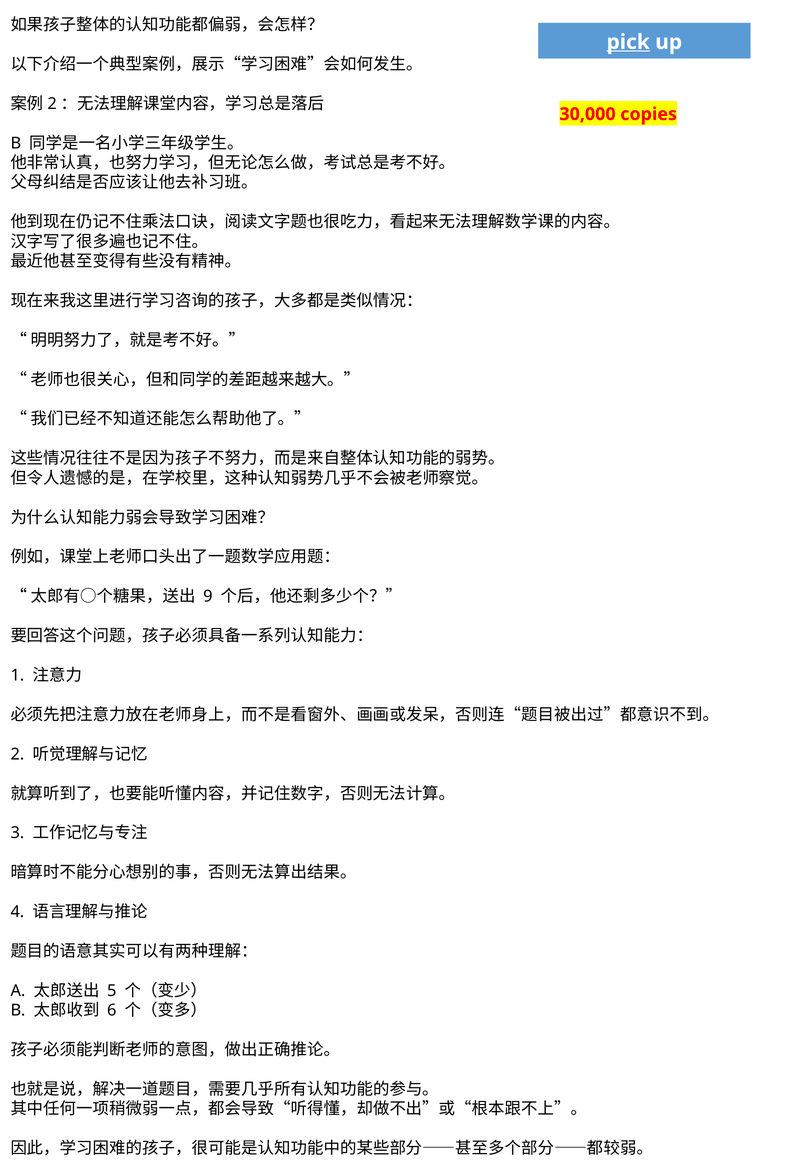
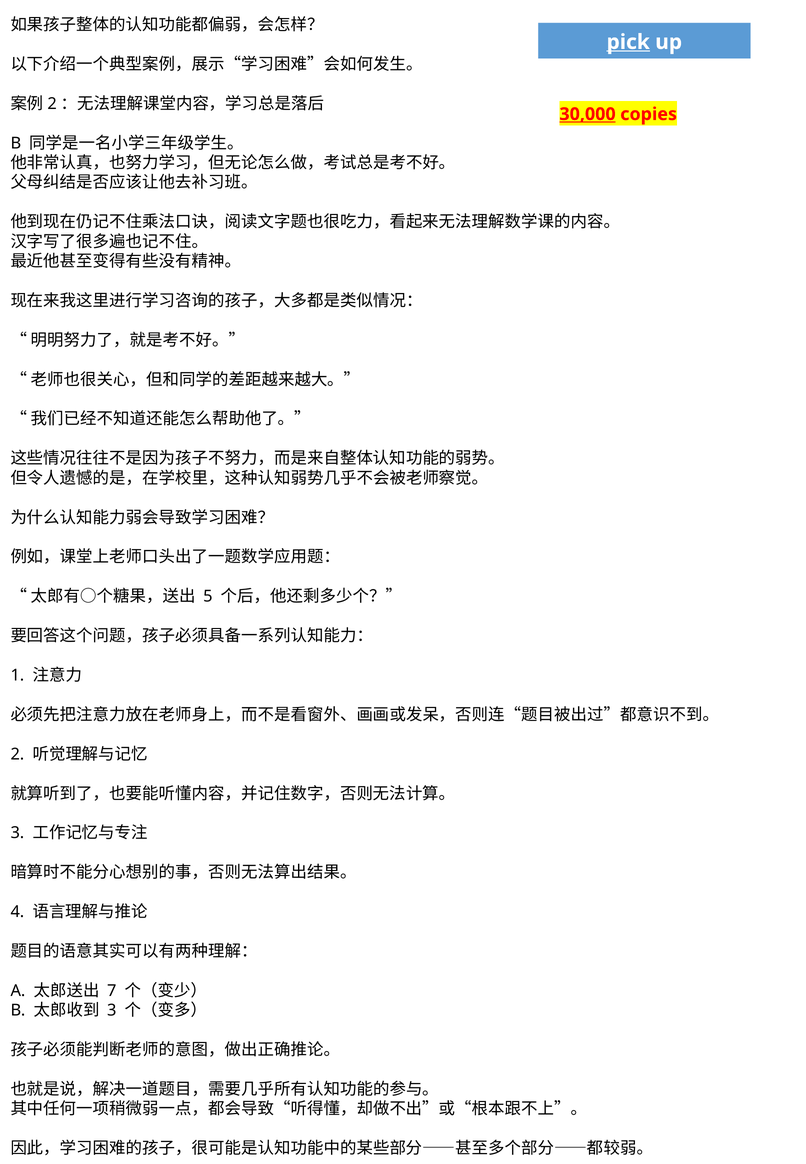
30,000 underline: none -> present
9: 9 -> 5
5: 5 -> 7
6 at (112, 1011): 6 -> 3
